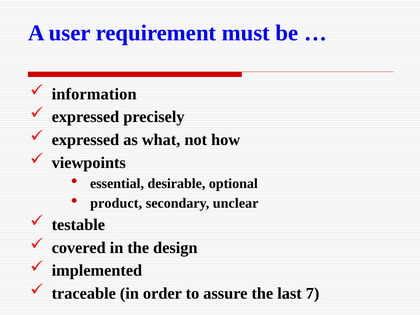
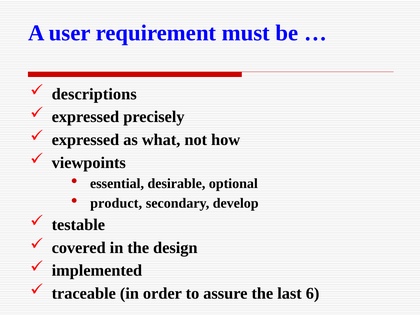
information: information -> descriptions
unclear: unclear -> develop
7: 7 -> 6
